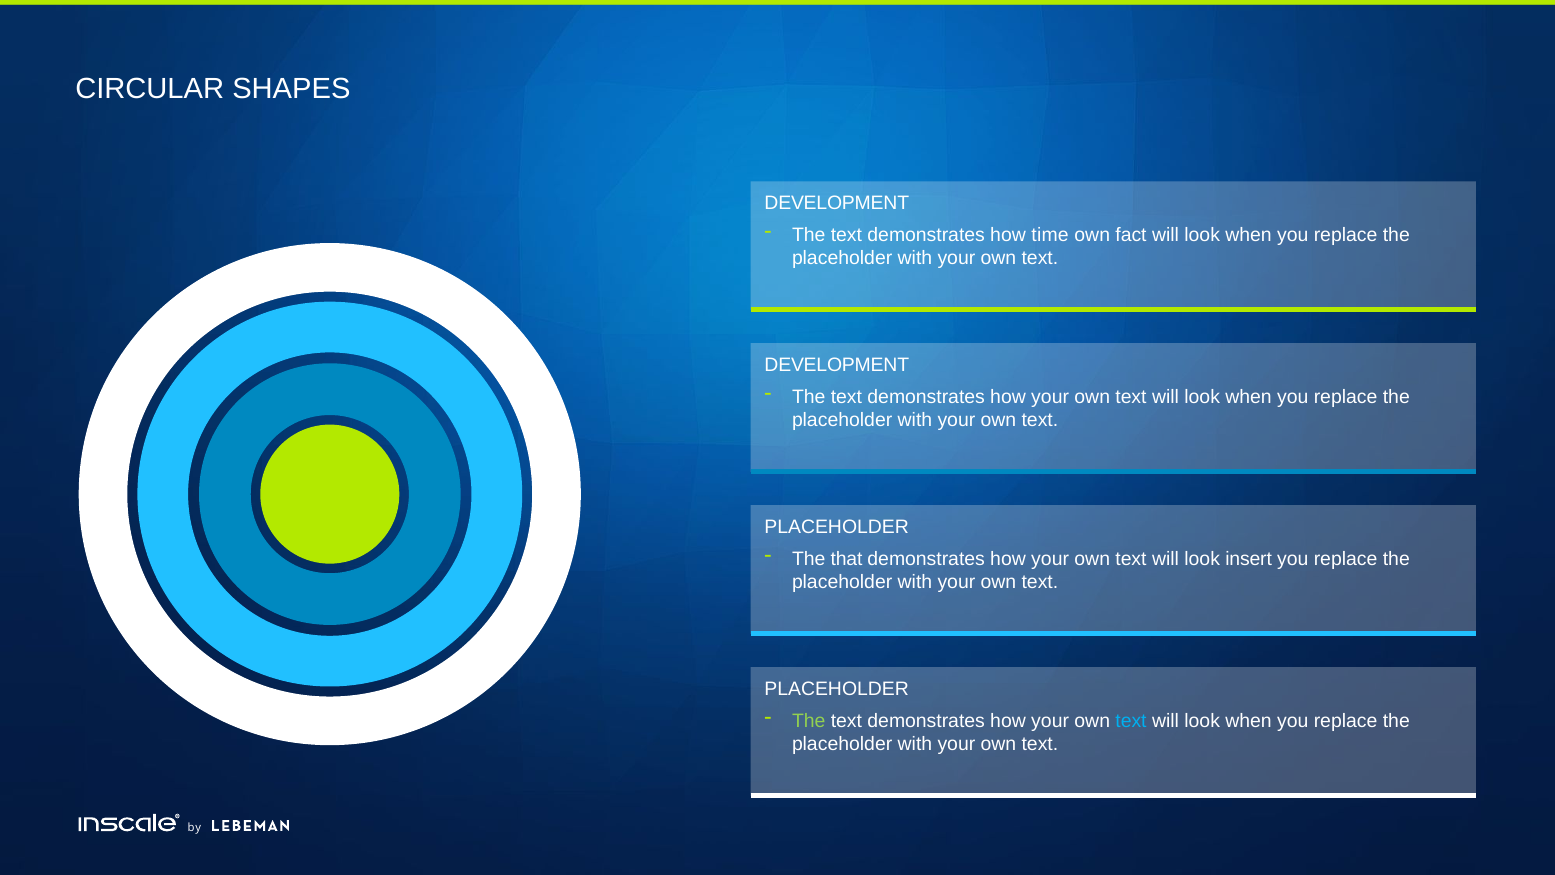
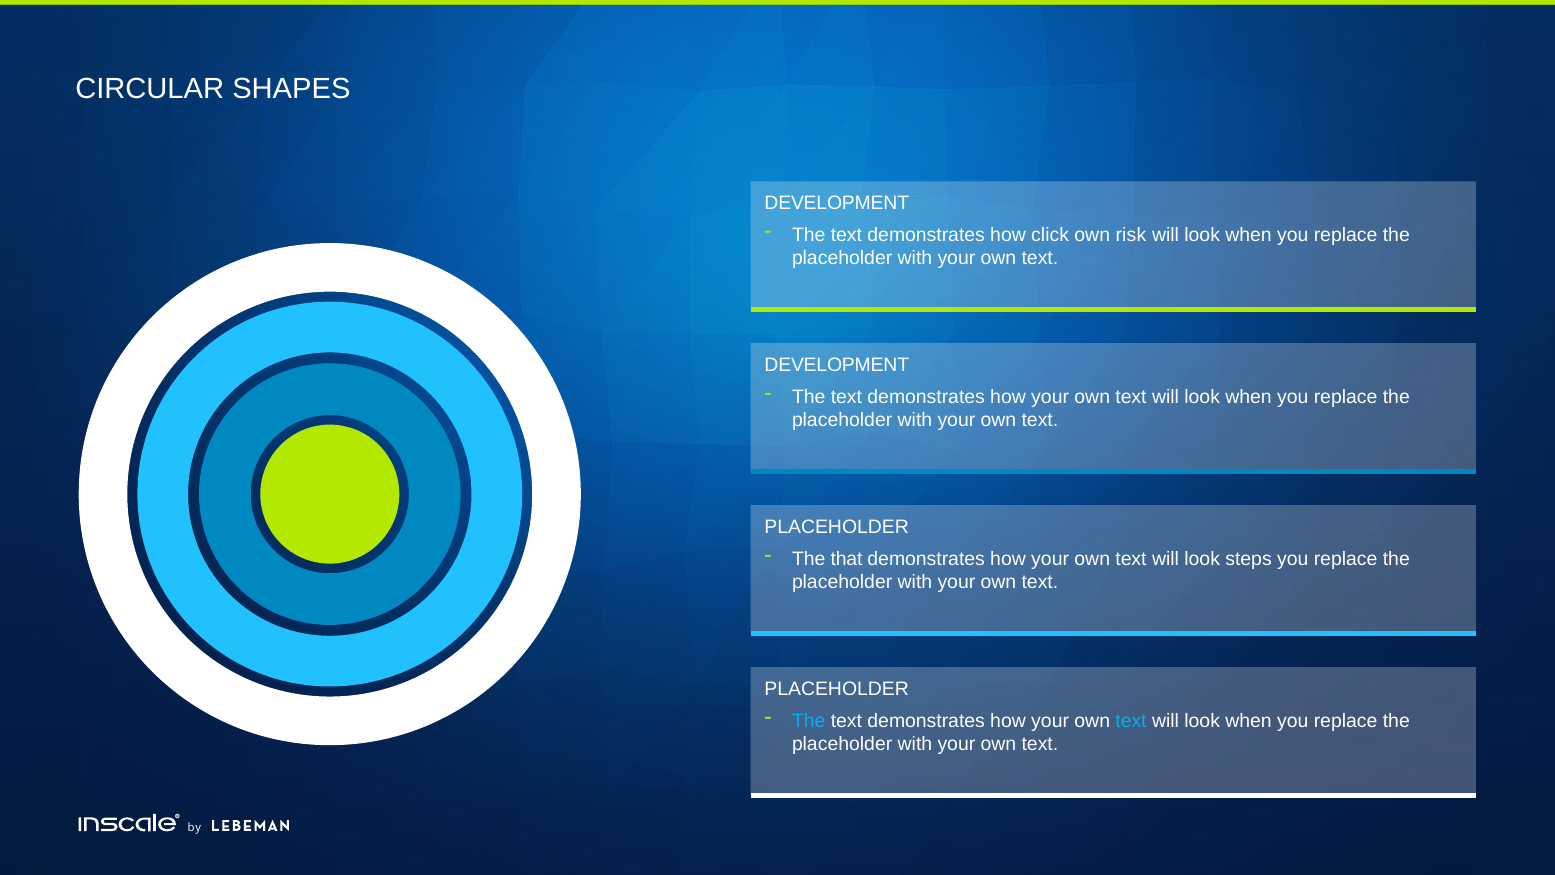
time: time -> click
fact: fact -> risk
insert: insert -> steps
The at (809, 721) colour: light green -> light blue
